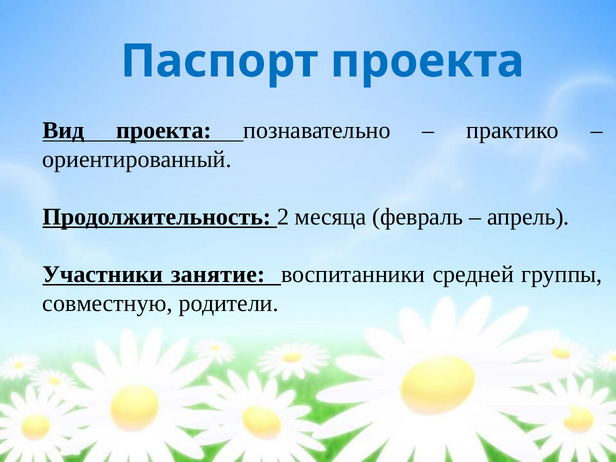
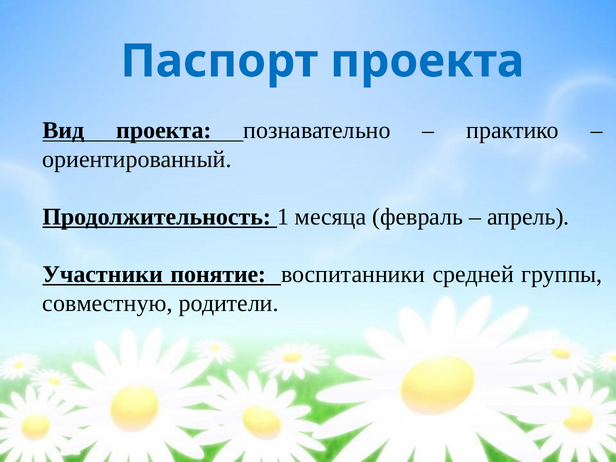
2: 2 -> 1
занятие: занятие -> понятие
